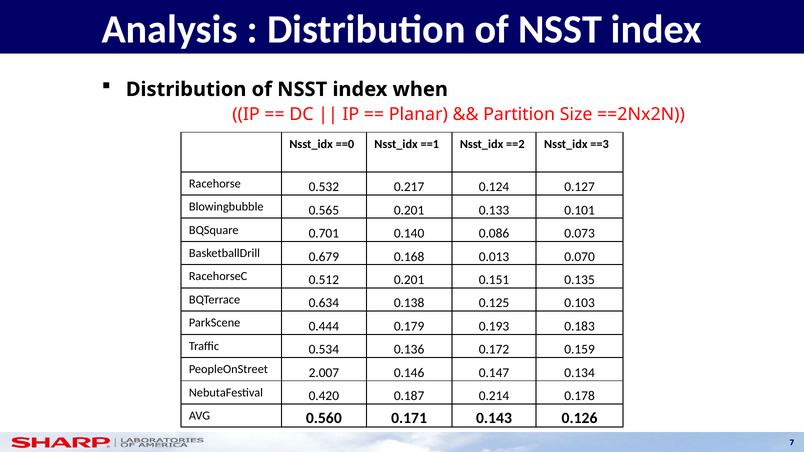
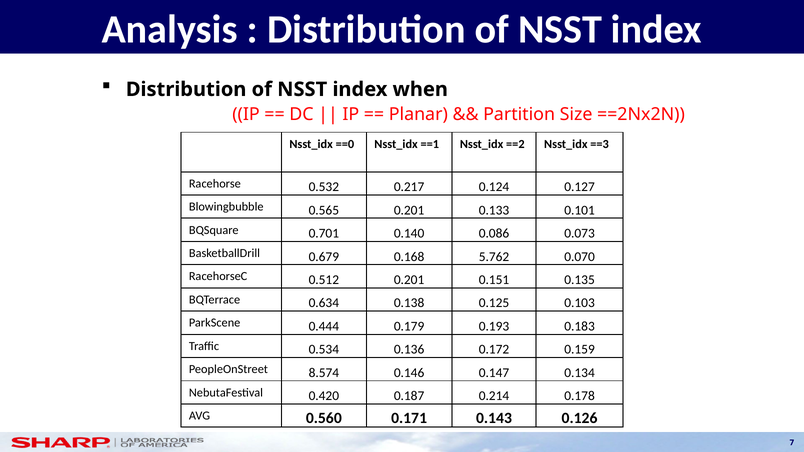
0.013: 0.013 -> 5.762
2.007: 2.007 -> 8.574
